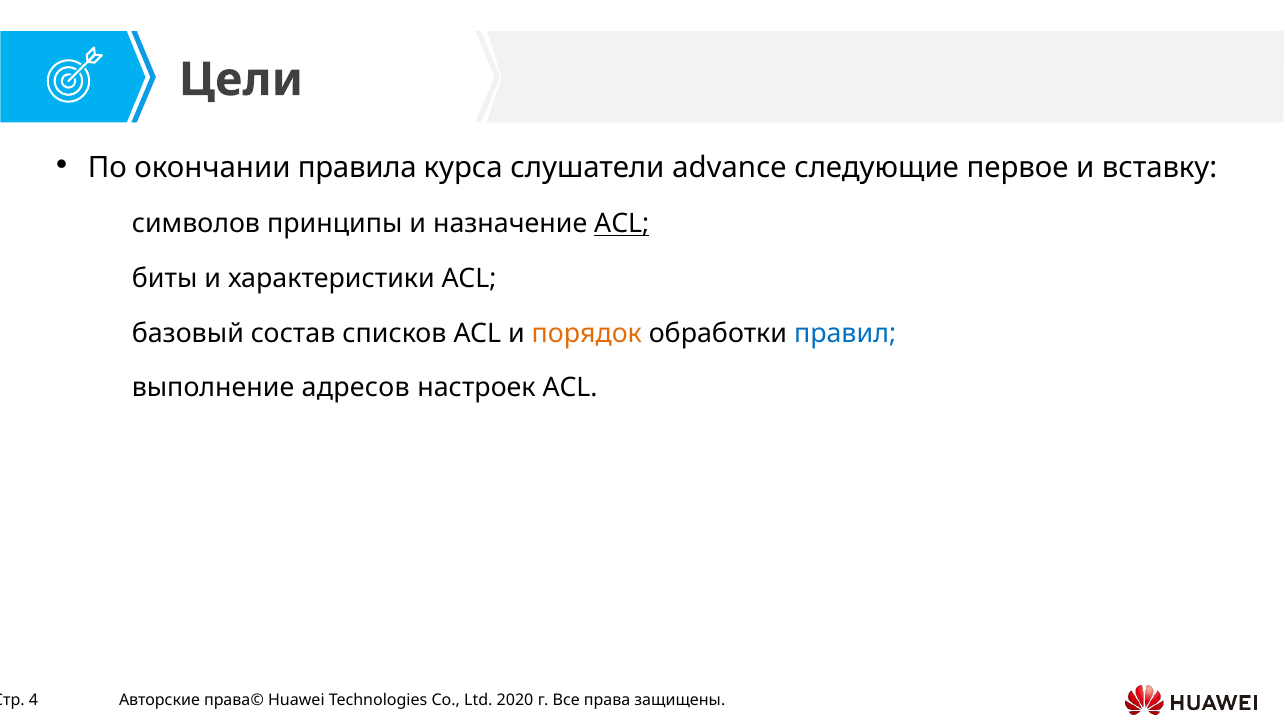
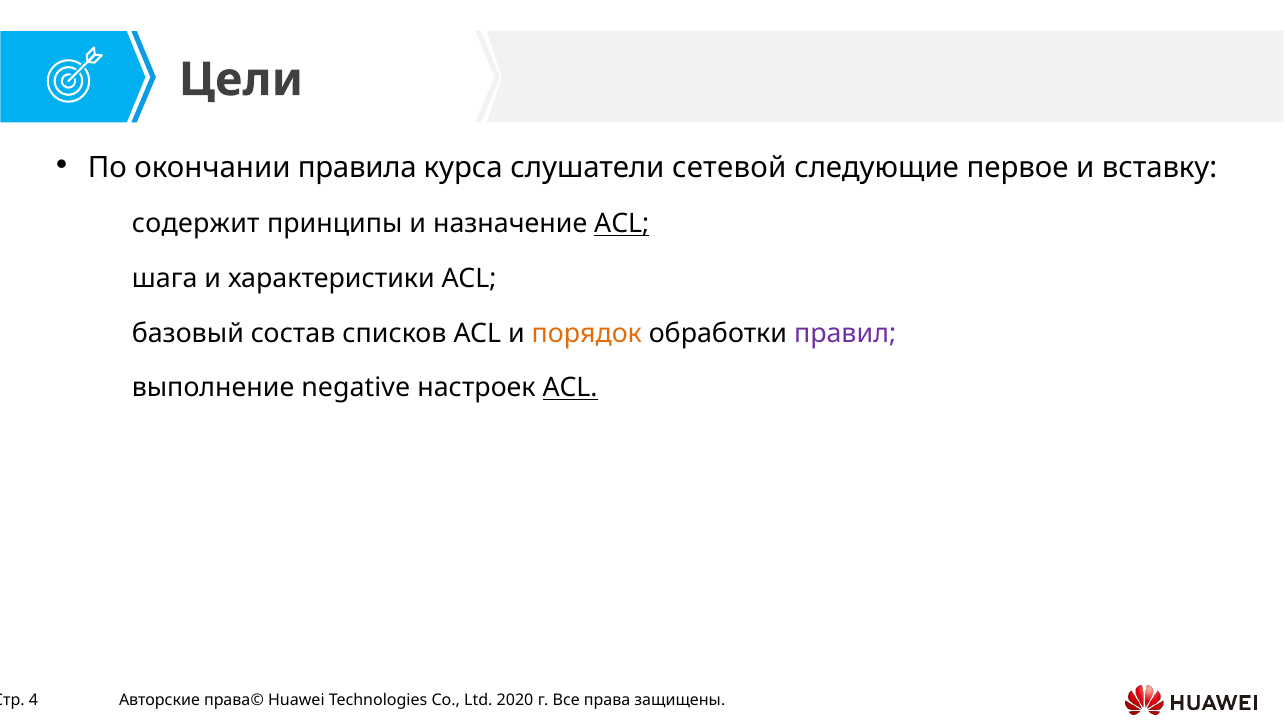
advance: advance -> сетевой
символов: символов -> содержит
биты: биты -> шага
правил colour: blue -> purple
адресов: адресов -> negative
ACL at (570, 388) underline: none -> present
